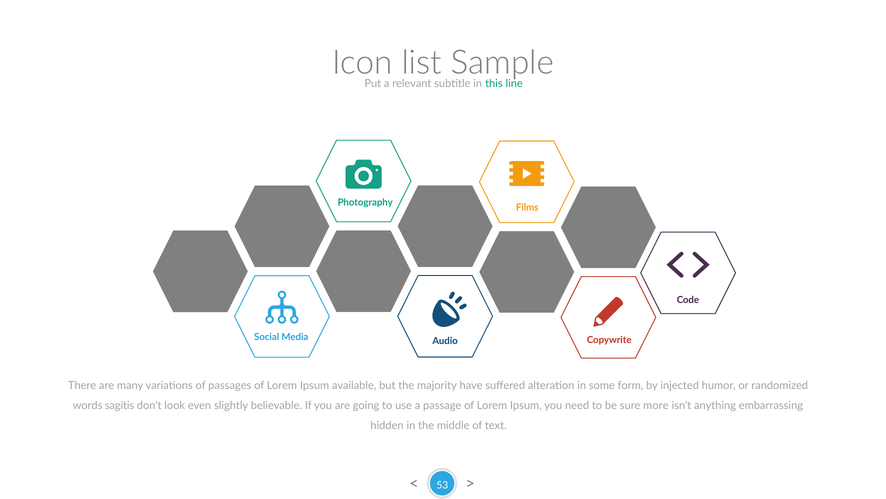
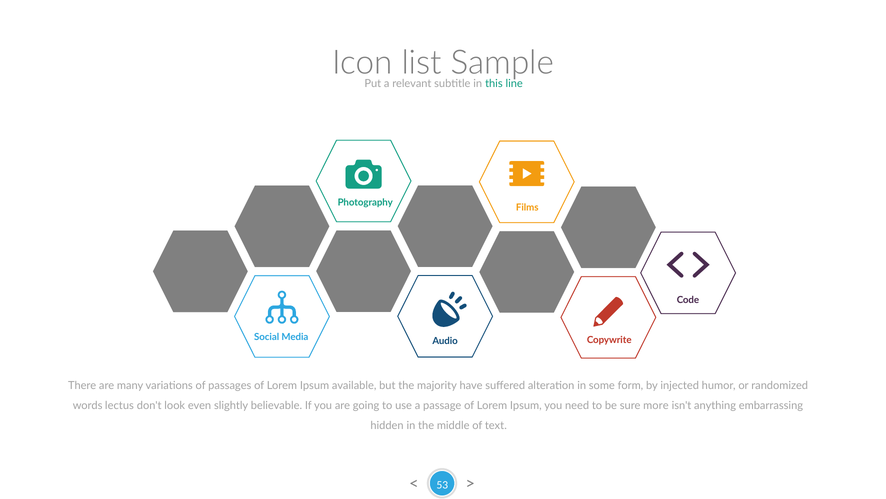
sagitis: sagitis -> lectus
